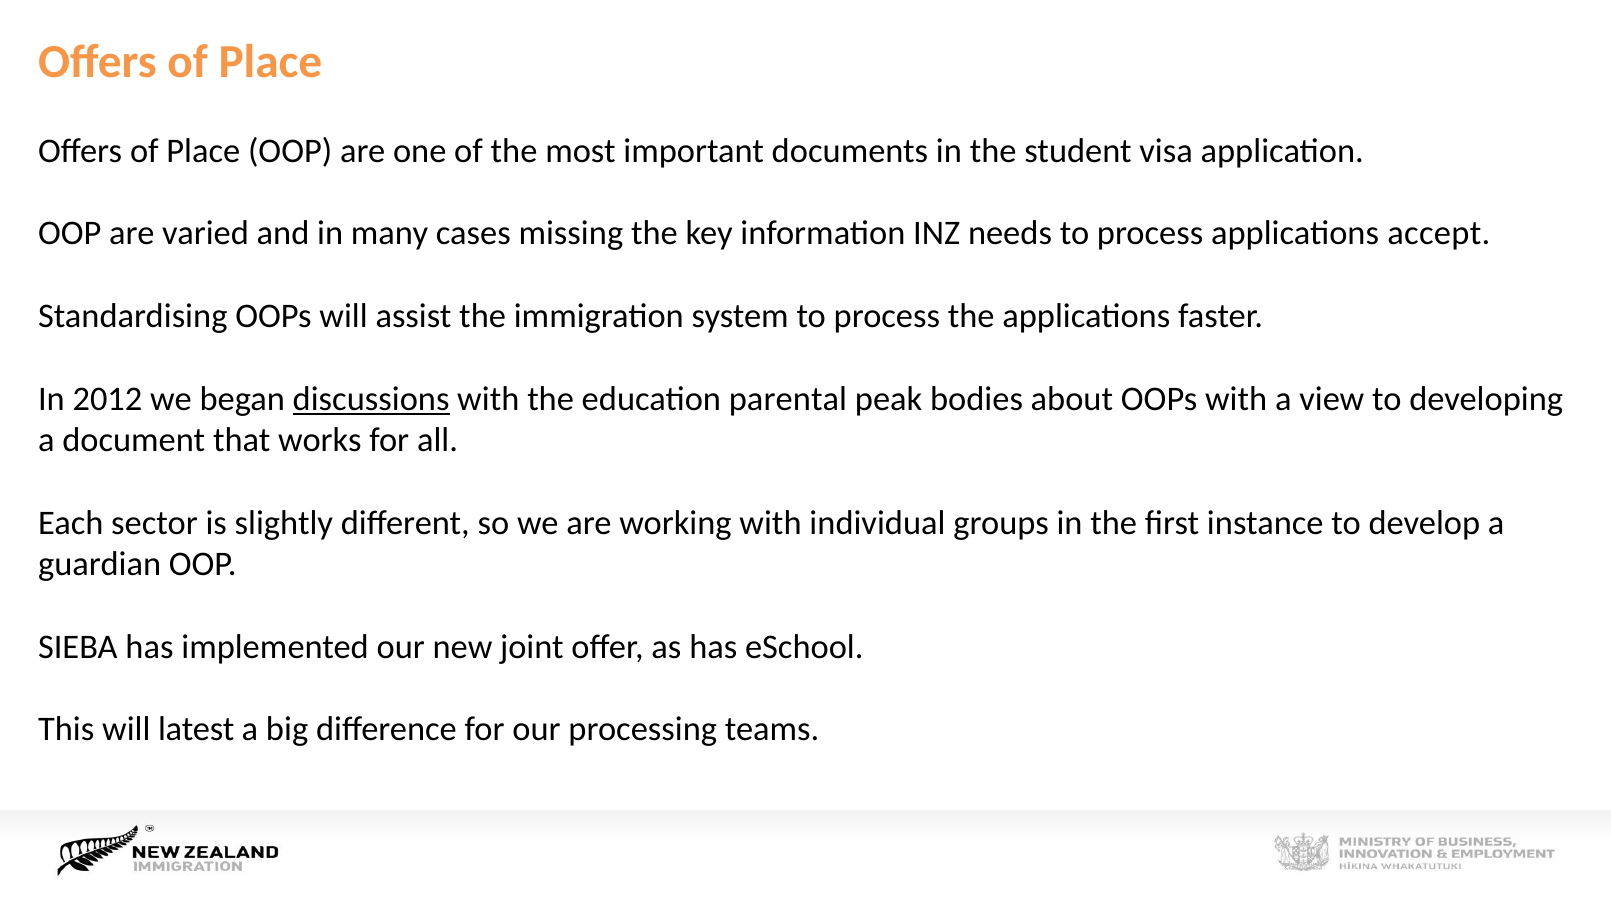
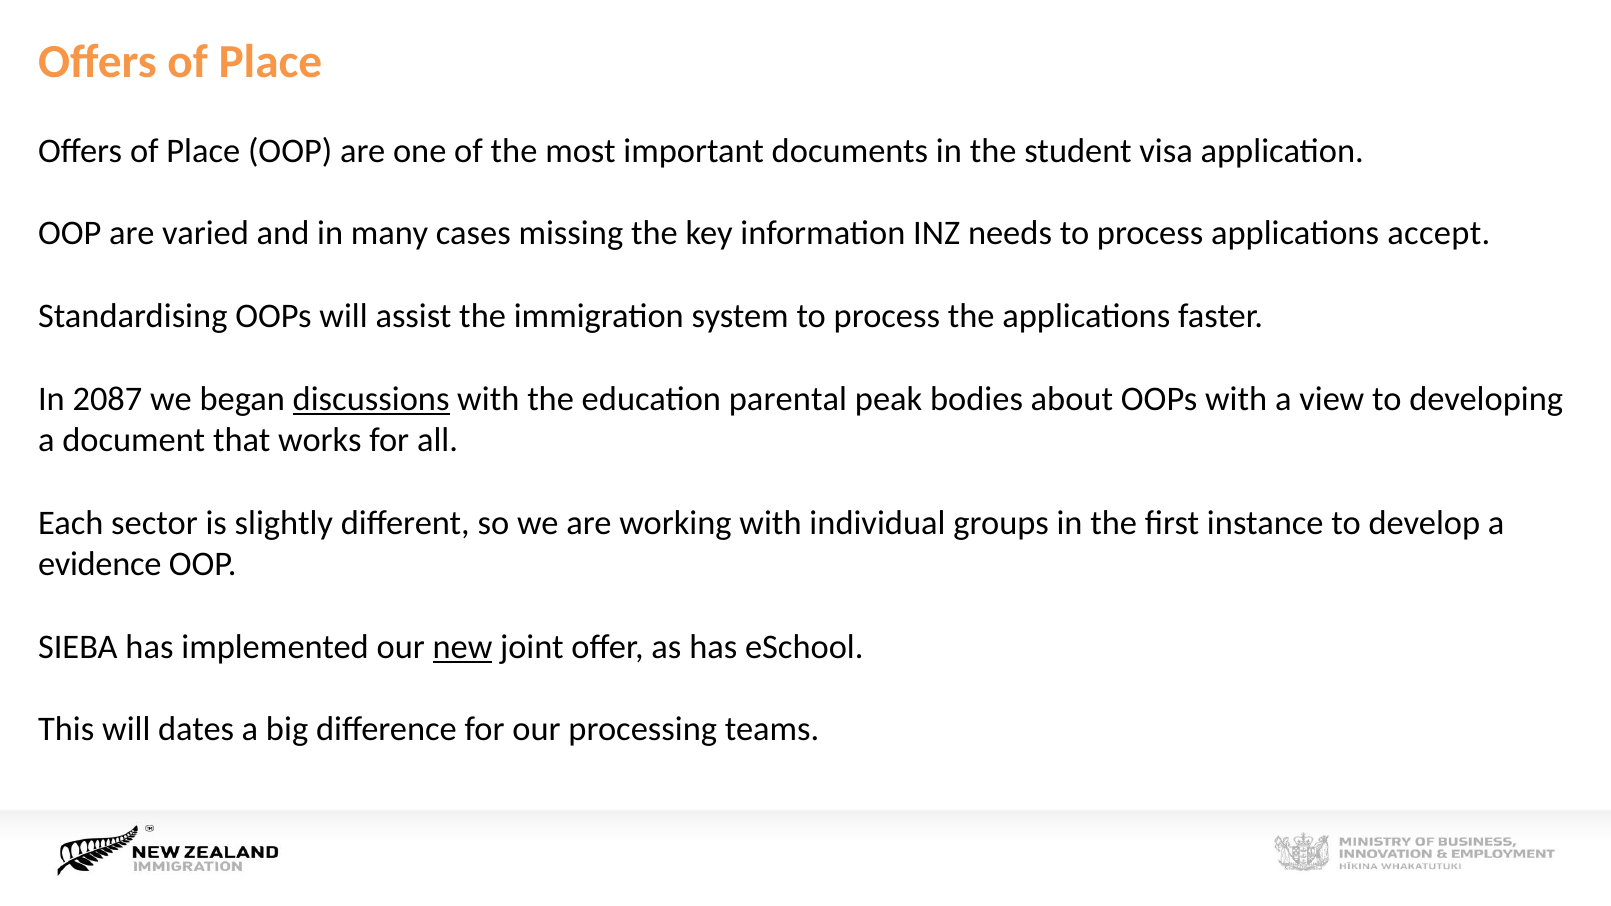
2012: 2012 -> 2087
guardian: guardian -> evidence
new underline: none -> present
latest: latest -> dates
